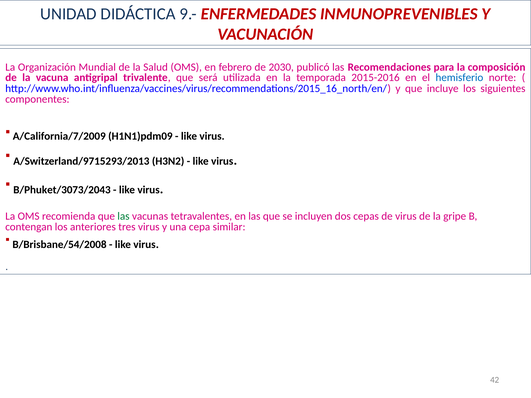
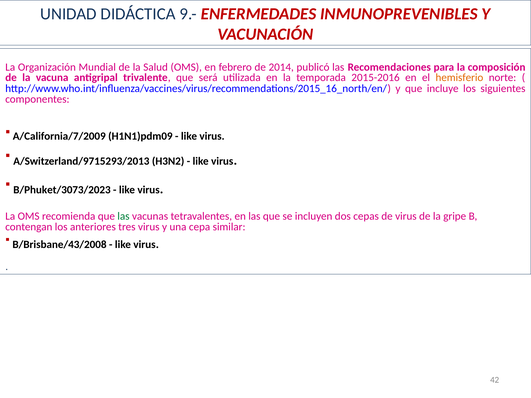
2030: 2030 -> 2014
hemisferio colour: blue -> orange
B/Phuket/3073/2043: B/Phuket/3073/2043 -> B/Phuket/3073/2023
B/Brisbane/54/2008: B/Brisbane/54/2008 -> B/Brisbane/43/2008
